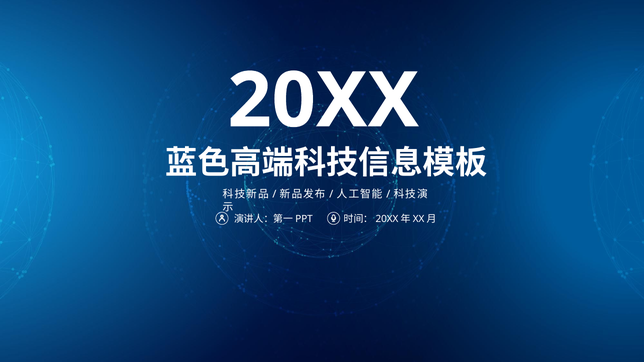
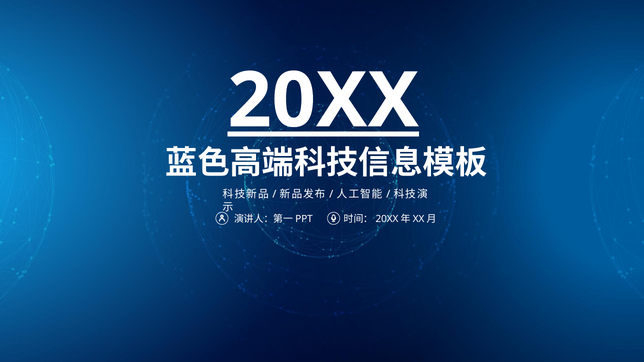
20XX underline: none -> present
